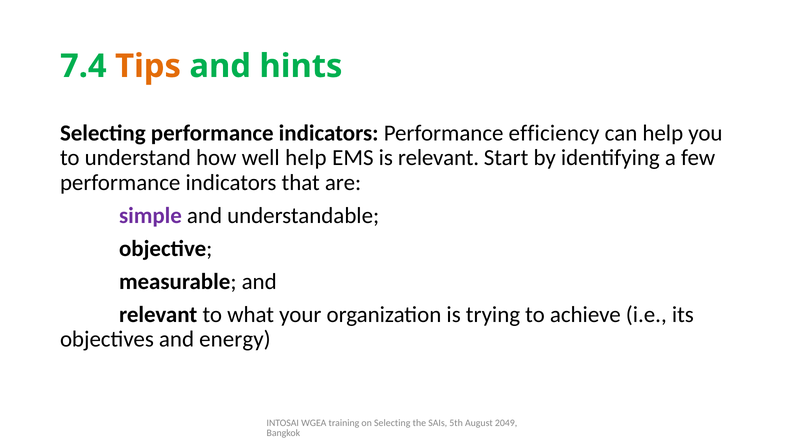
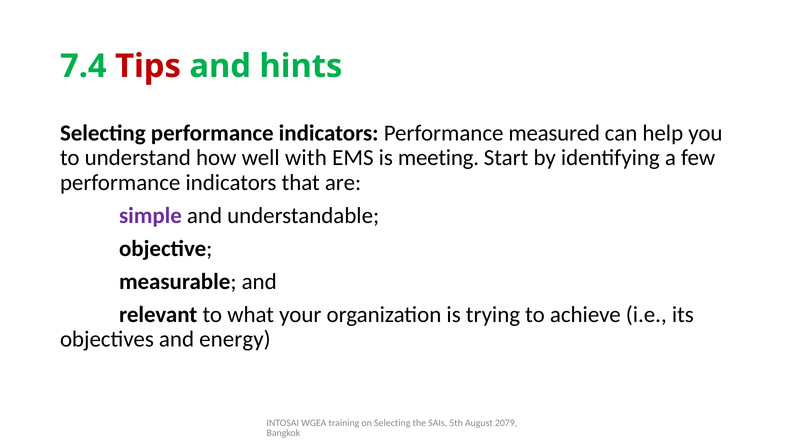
Tips colour: orange -> red
efficiency: efficiency -> measured
well help: help -> with
is relevant: relevant -> meeting
2049: 2049 -> 2079
